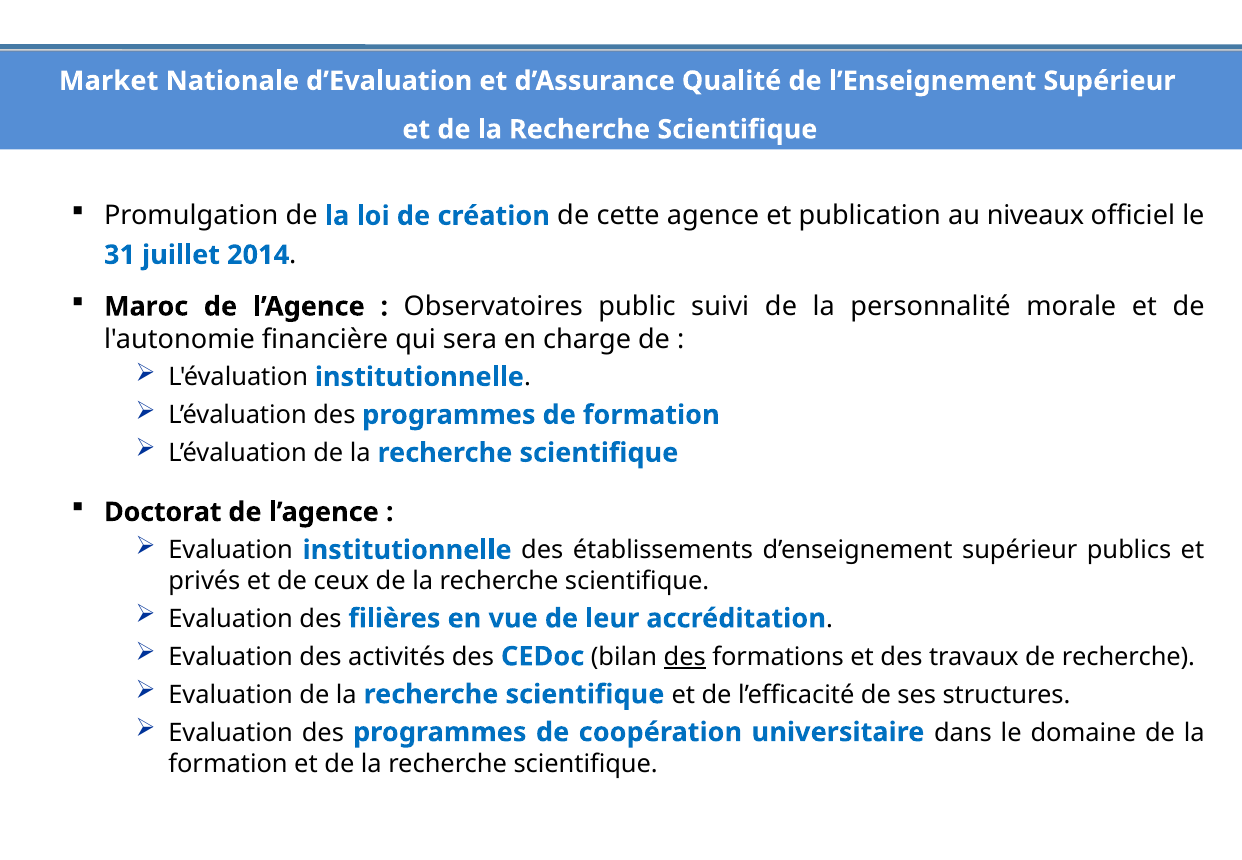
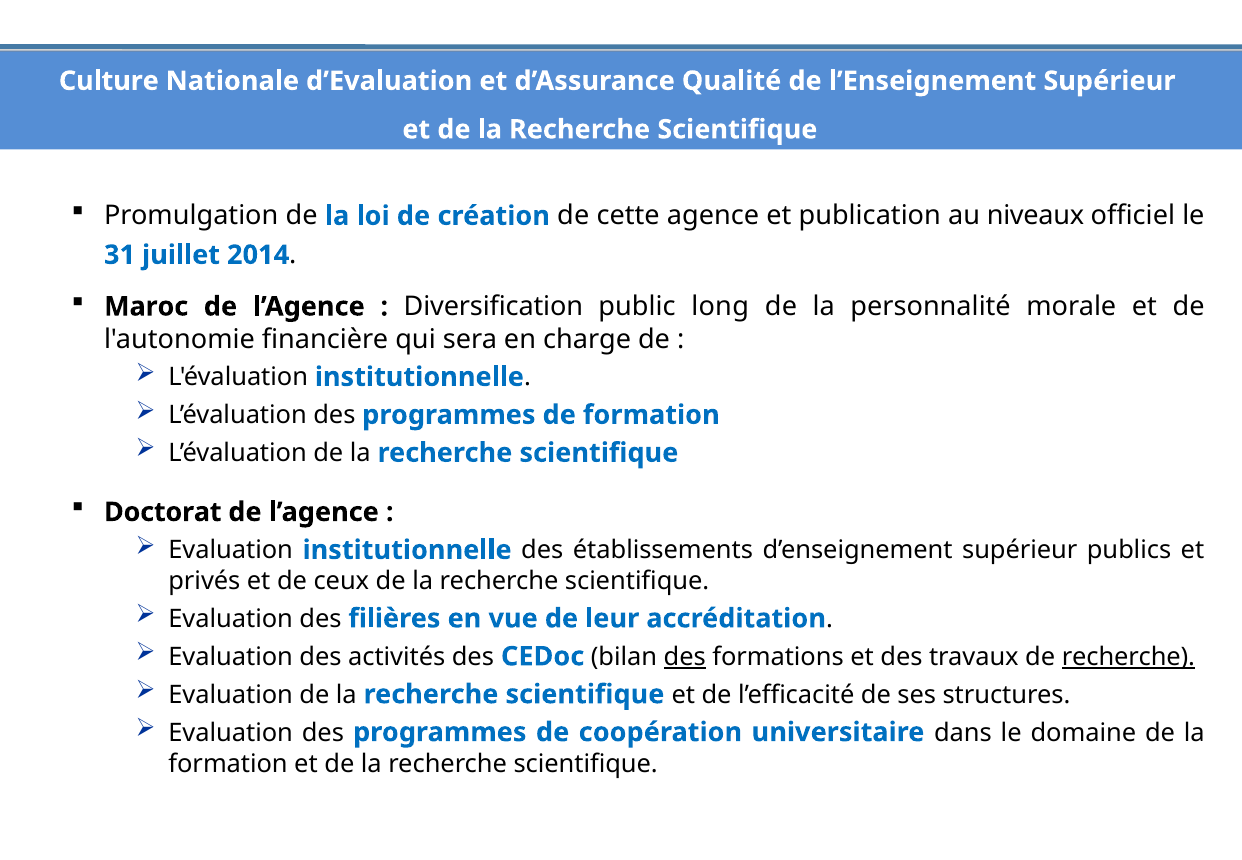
Market: Market -> Culture
Observatoires: Observatoires -> Diversification
suivi: suivi -> long
recherche at (1128, 657) underline: none -> present
